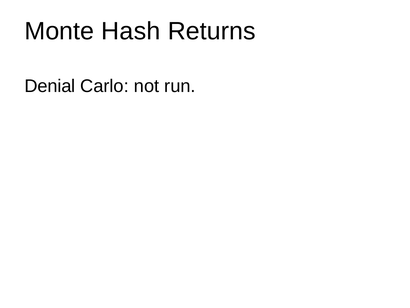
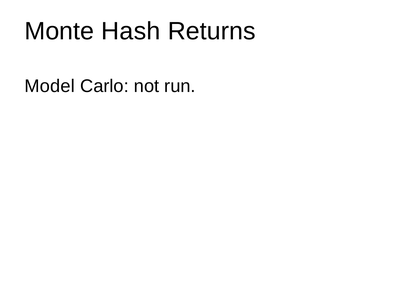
Denial: Denial -> Model
